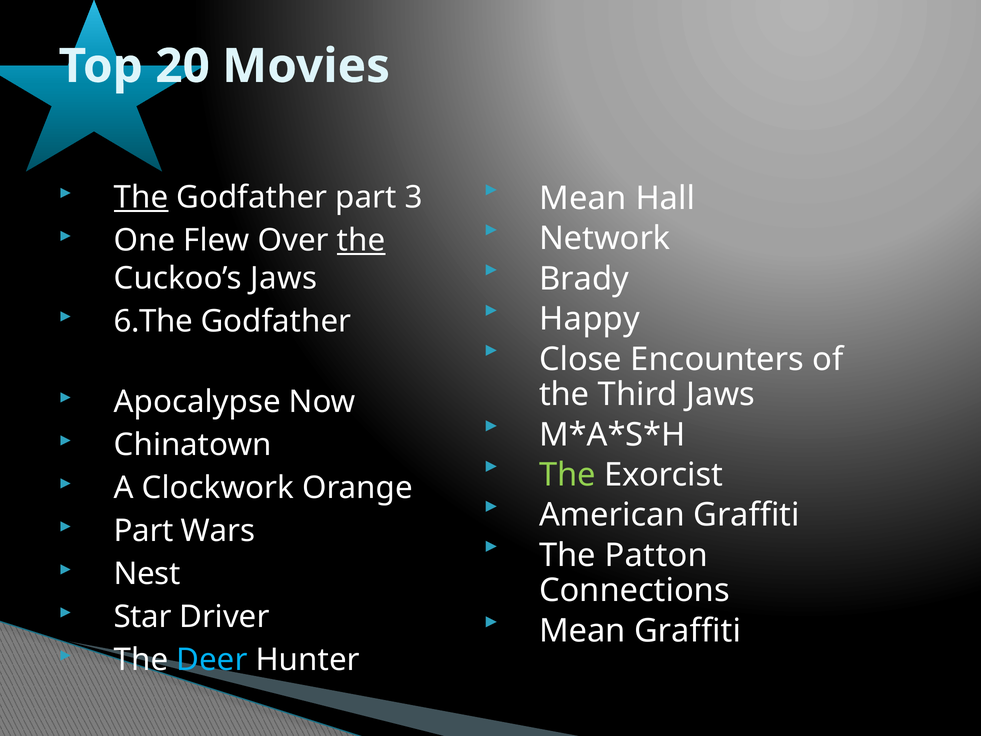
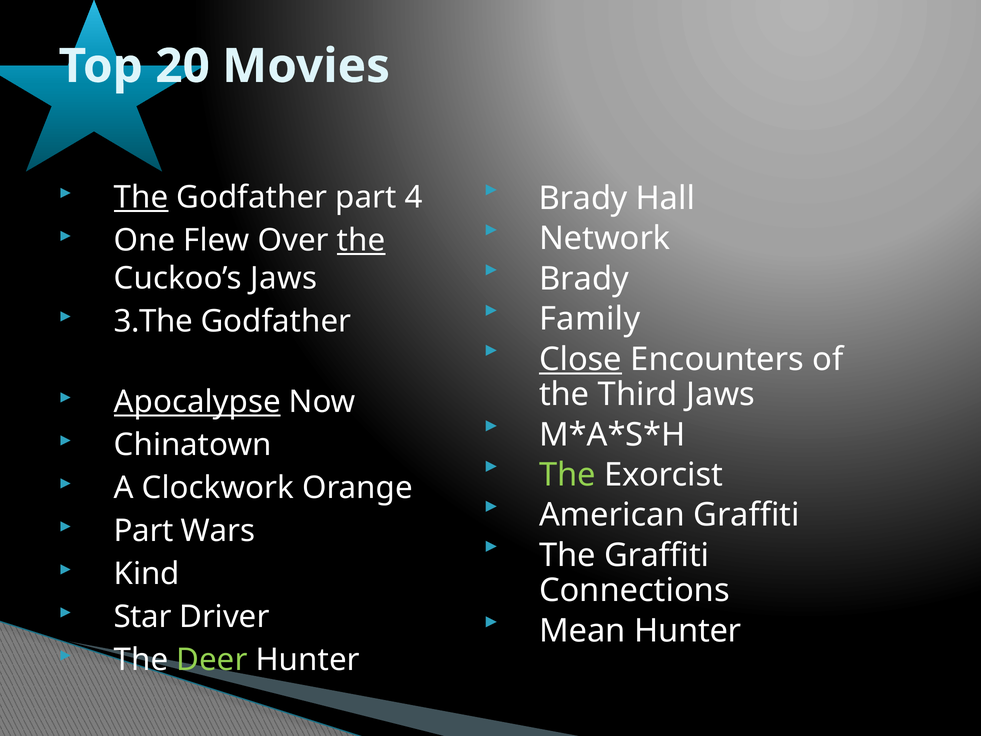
Mean at (583, 198): Mean -> Brady
3: 3 -> 4
Happy: Happy -> Family
6.The: 6.The -> 3.The
Close underline: none -> present
Apocalypse underline: none -> present
The Patton: Patton -> Graffiti
Nest: Nest -> Kind
Mean Graffiti: Graffiti -> Hunter
Deer colour: light blue -> light green
